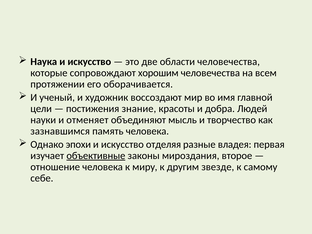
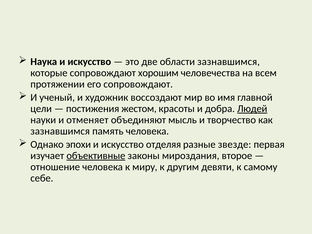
области человечества: человечества -> зазнавшимся
его оборачивается: оборачивается -> сопровождают
знание: знание -> жестом
Людей underline: none -> present
владея: владея -> звезде
звезде: звезде -> девяти
